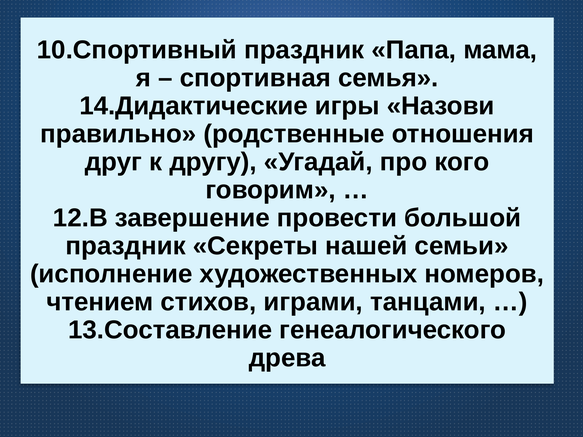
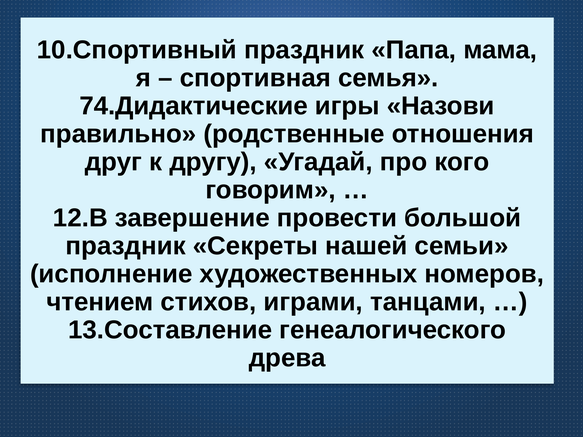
14.Дидактические: 14.Дидактические -> 74.Дидактические
